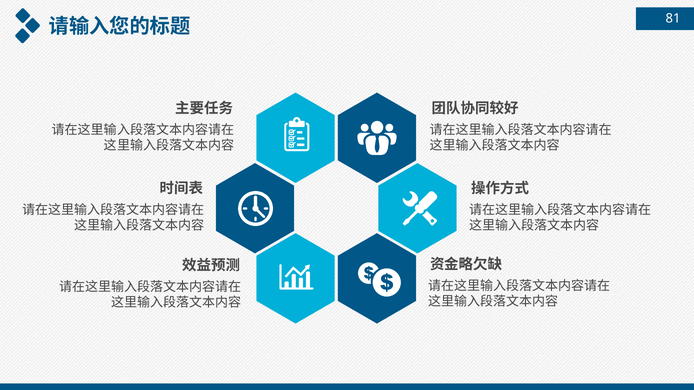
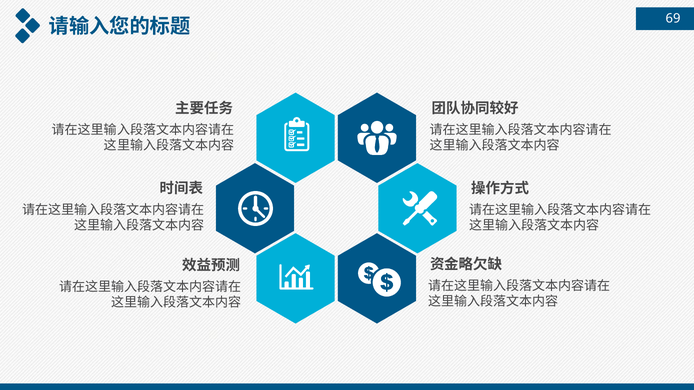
81: 81 -> 69
